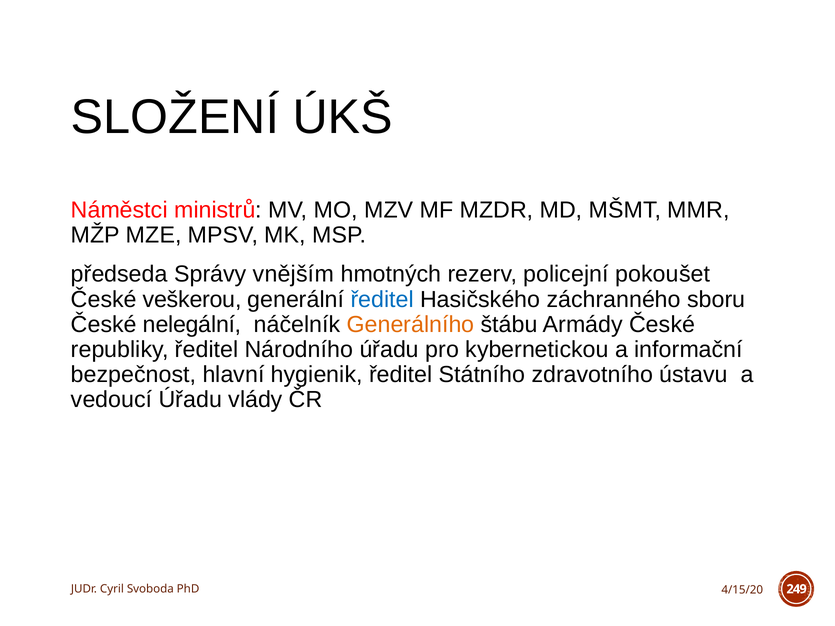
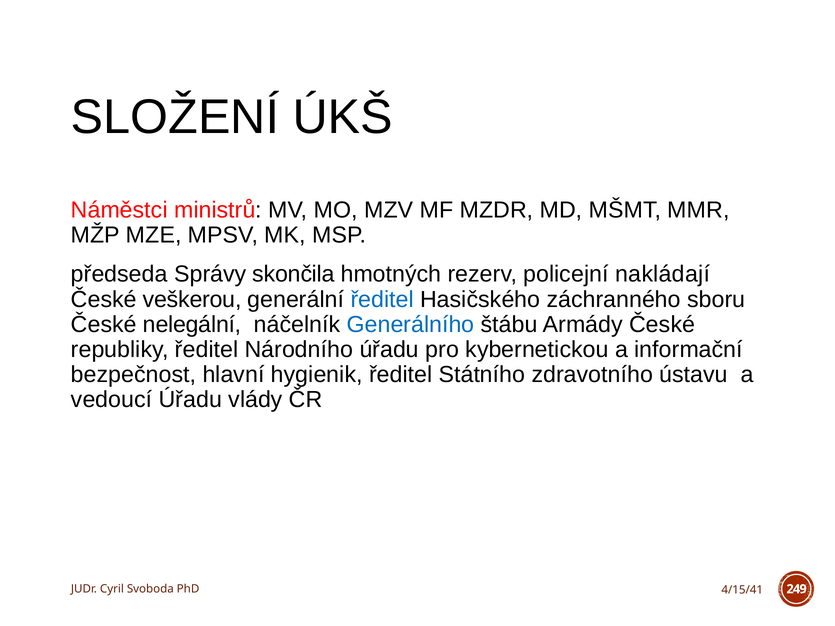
vnějším: vnějším -> skončila
pokoušet: pokoušet -> nakládají
Generálního colour: orange -> blue
4/15/20: 4/15/20 -> 4/15/41
